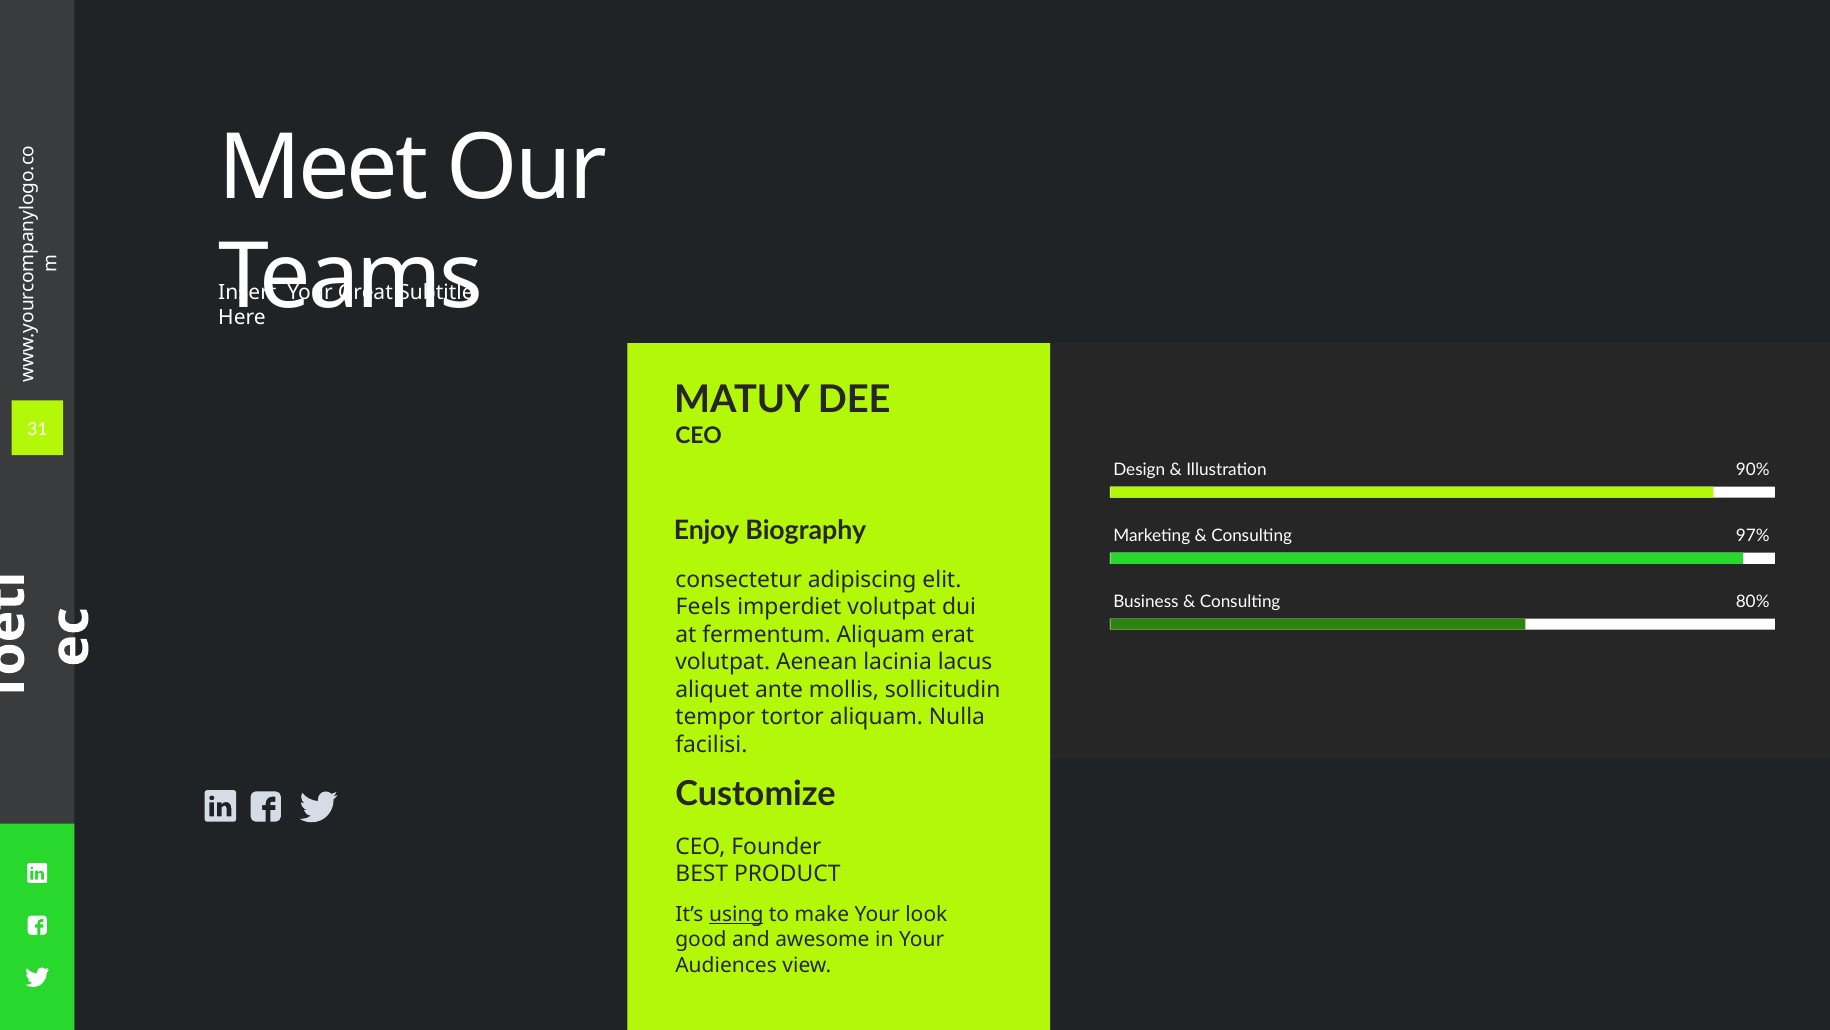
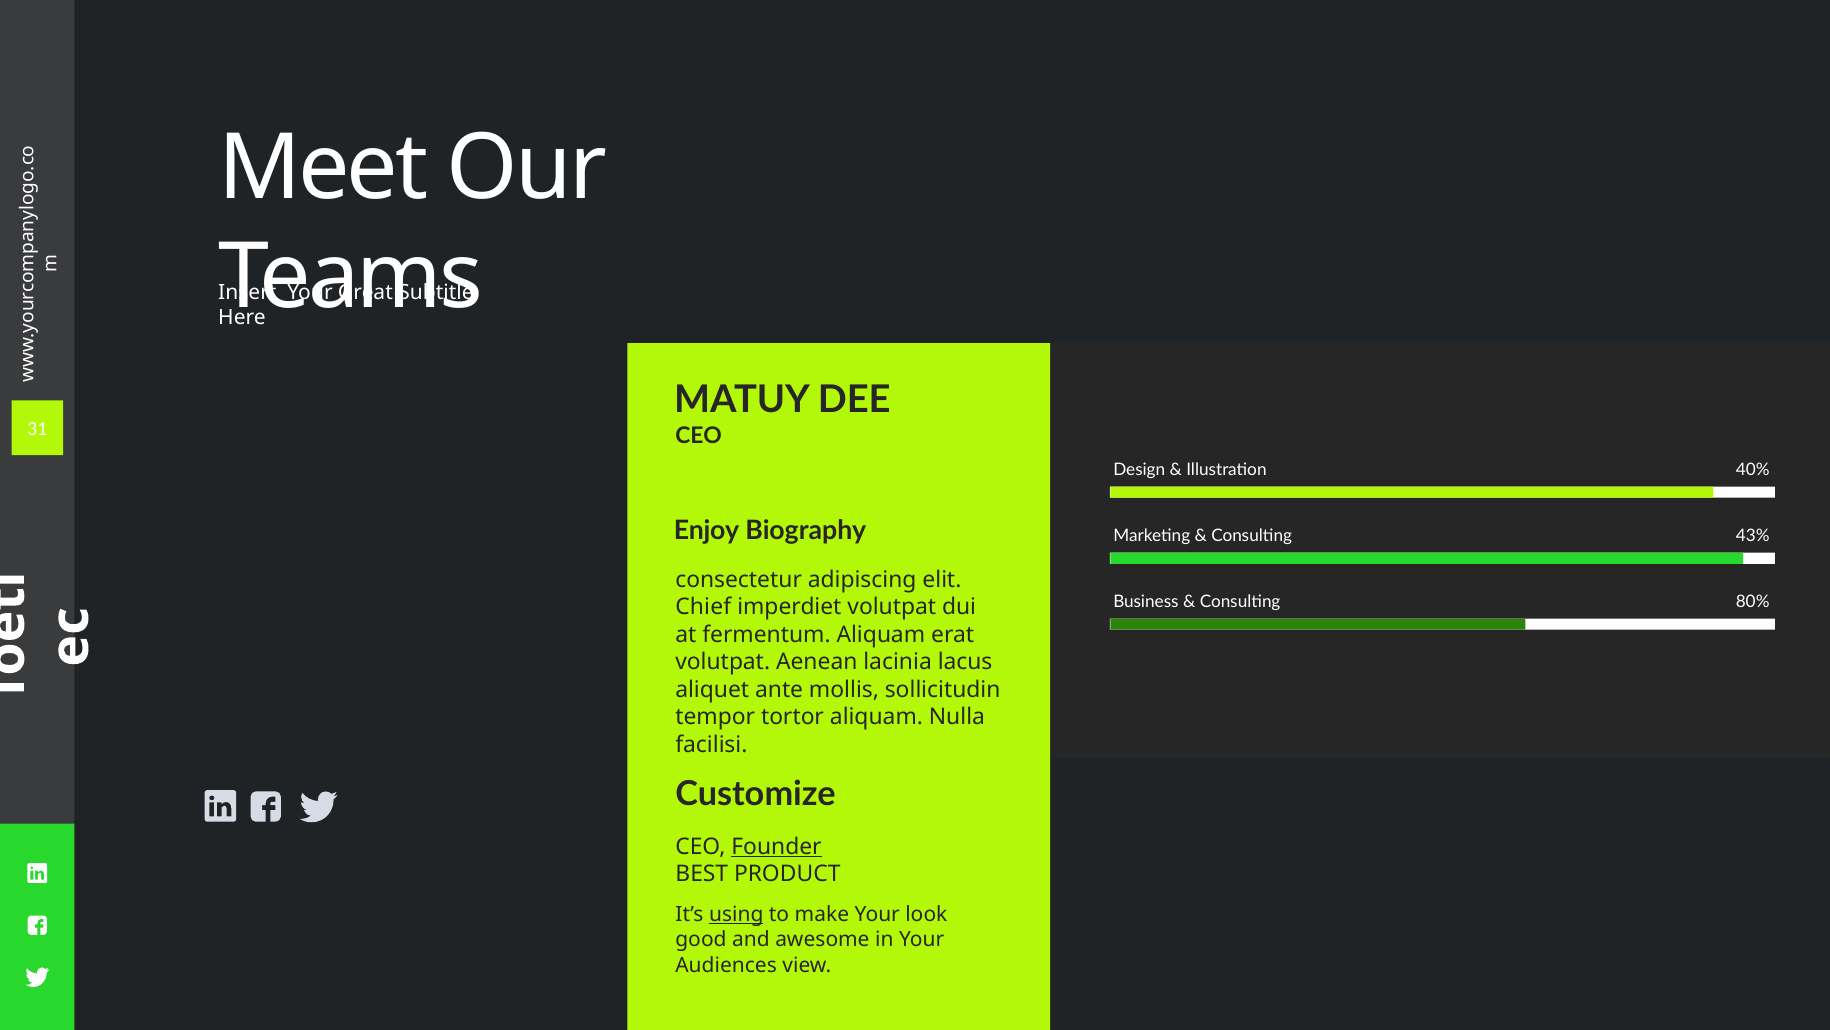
90%: 90% -> 40%
97%: 97% -> 43%
Feels: Feels -> Chief
Founder underline: none -> present
